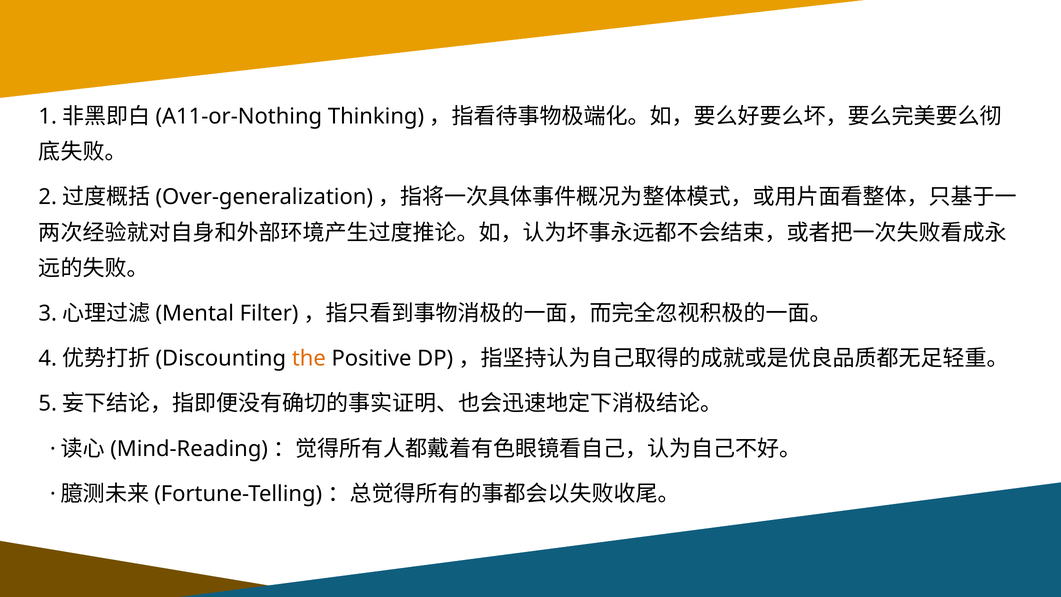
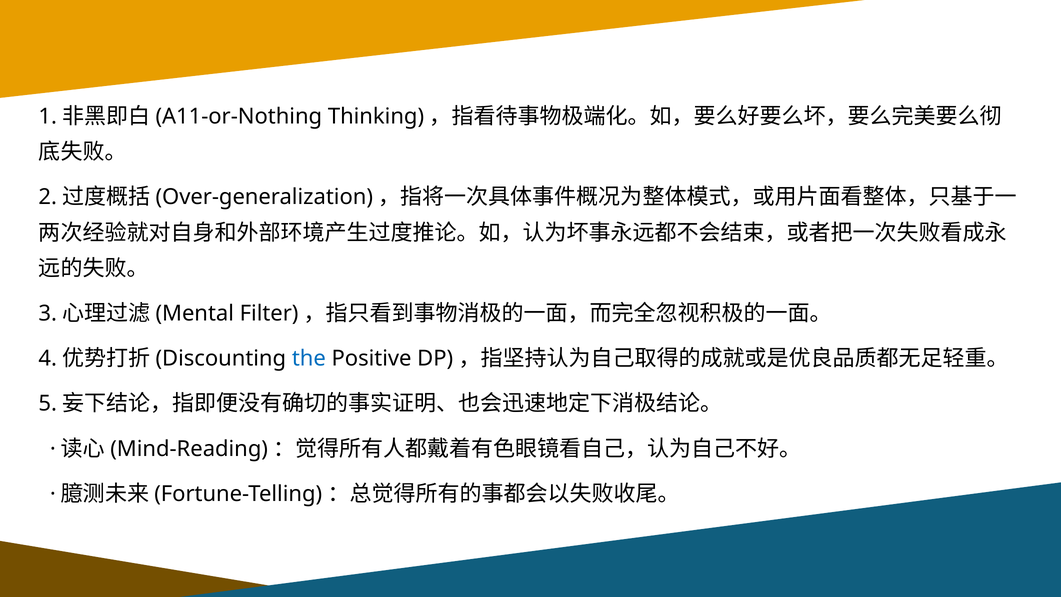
the colour: orange -> blue
